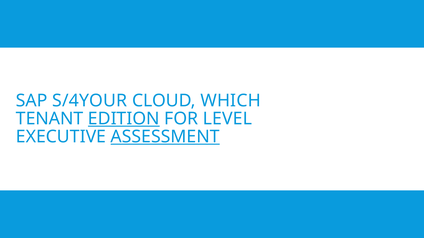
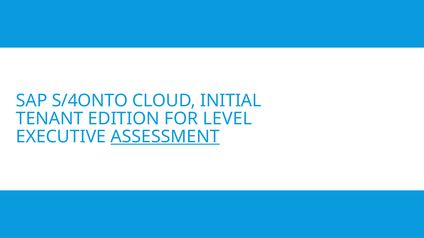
S/4YOUR: S/4YOUR -> S/4ONTO
WHICH: WHICH -> INITIAL
EDITION underline: present -> none
